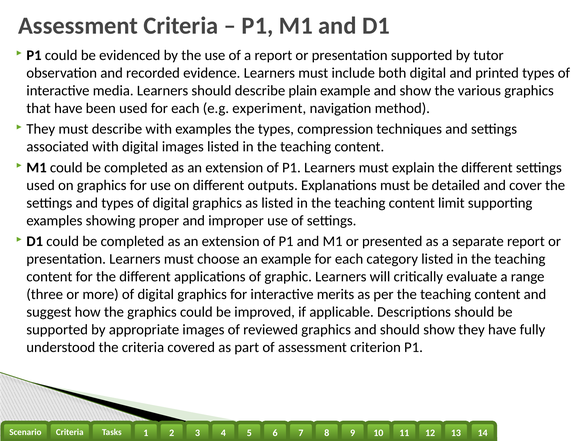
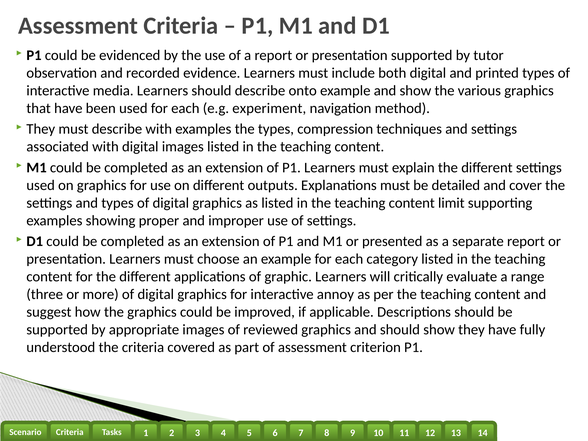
plain: plain -> onto
merits: merits -> annoy
